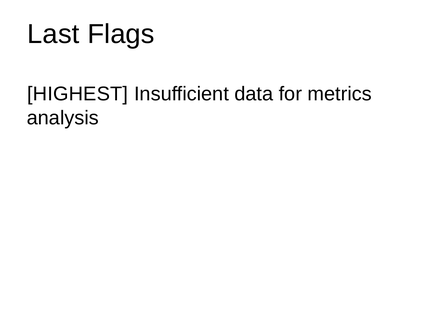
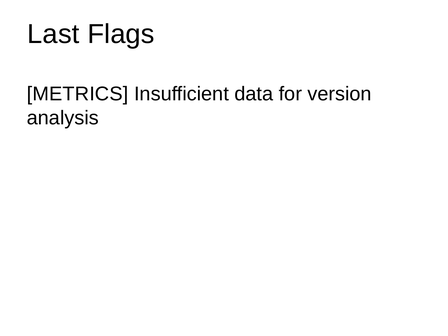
HIGHEST: HIGHEST -> METRICS
metrics: metrics -> version
